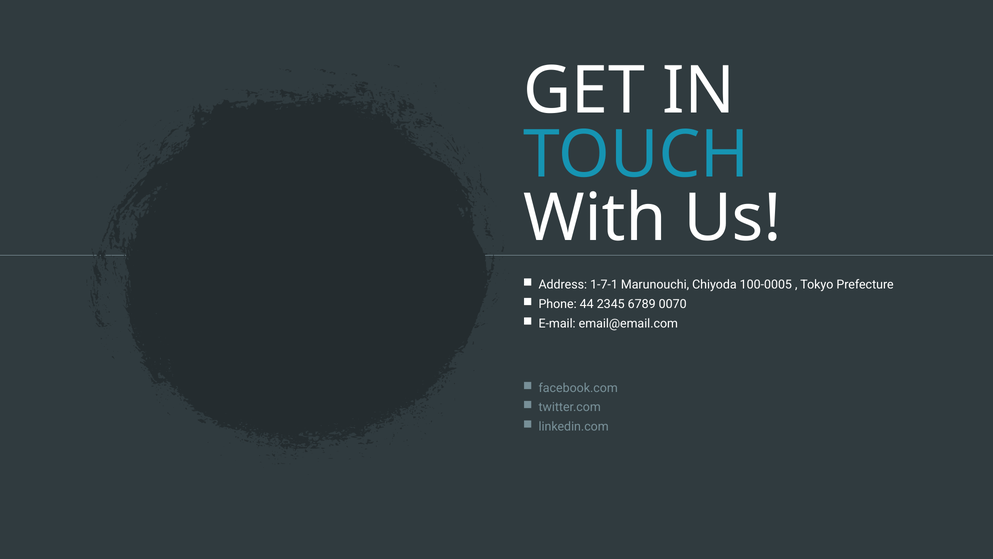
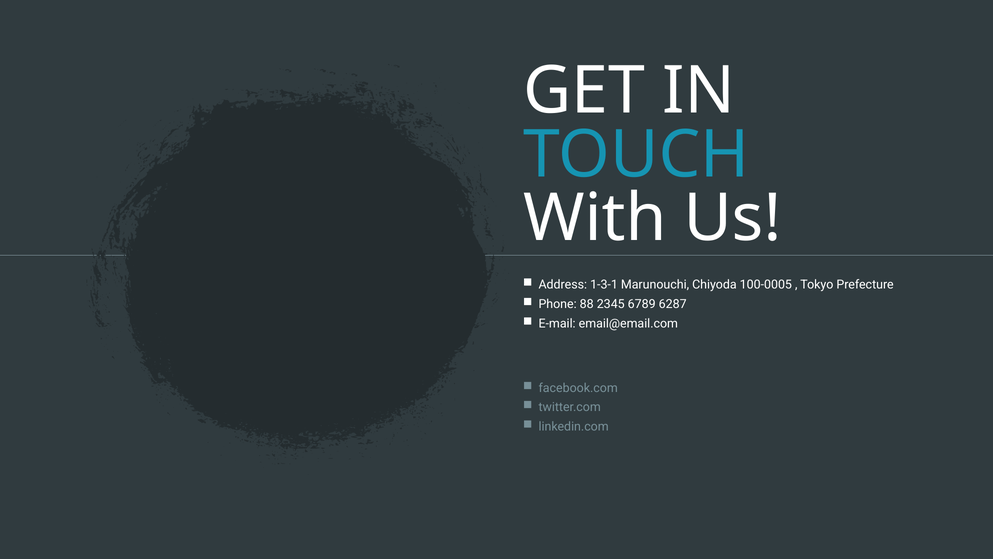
1-7-1: 1-7-1 -> 1-3-1
44: 44 -> 88
0070: 0070 -> 6287
